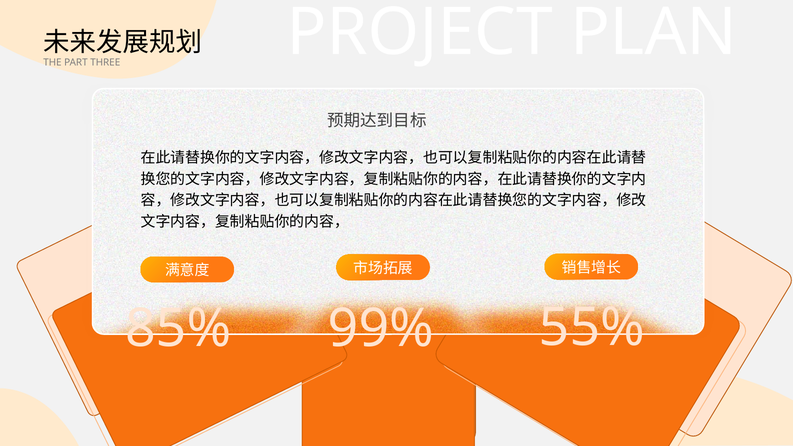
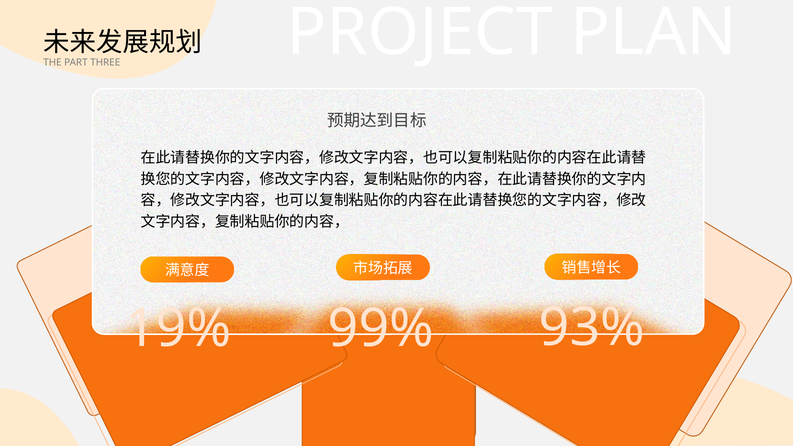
55%: 55% -> 93%
85%: 85% -> 19%
